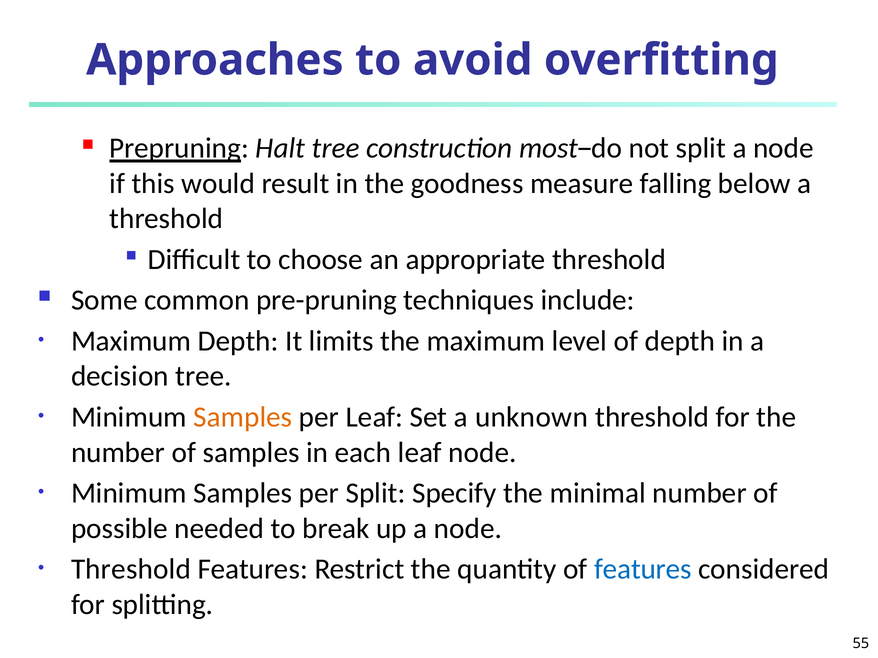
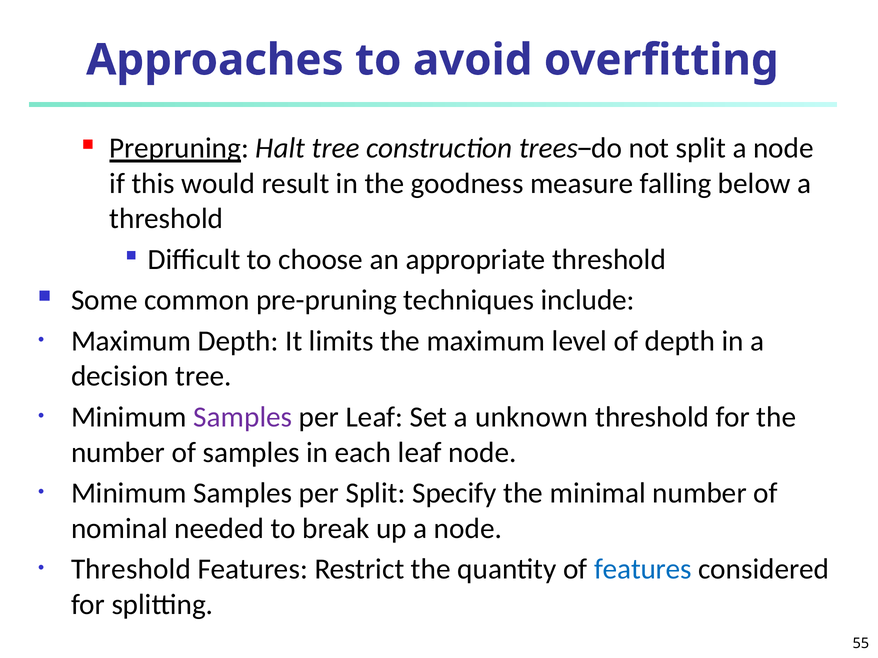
most: most -> trees
Samples at (243, 418) colour: orange -> purple
possible: possible -> nominal
